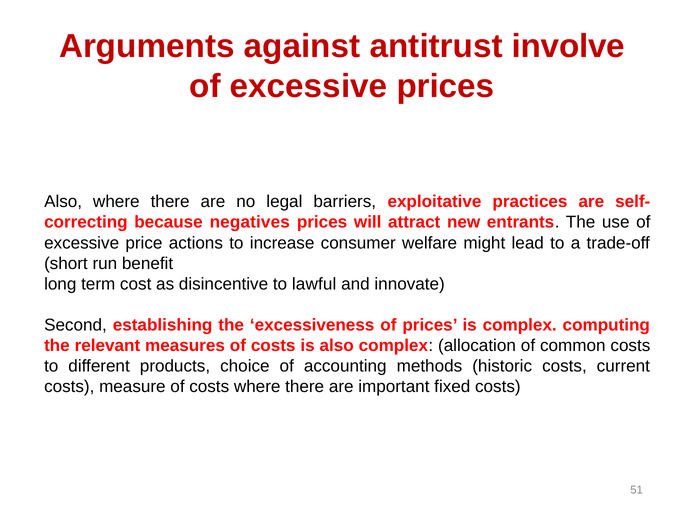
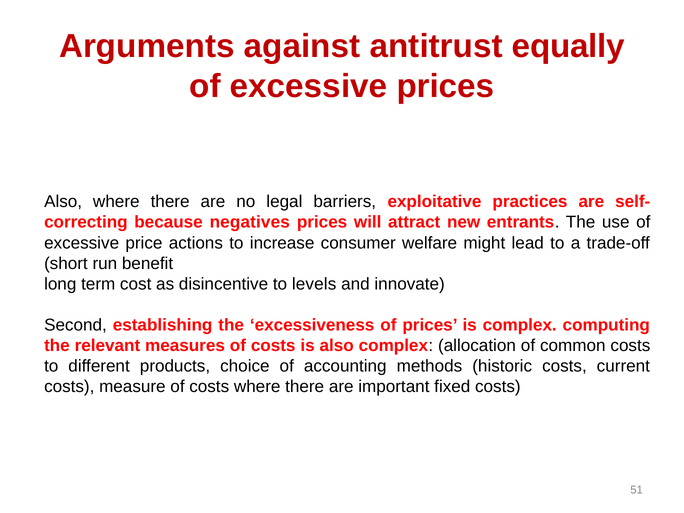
involve: involve -> equally
lawful: lawful -> levels
